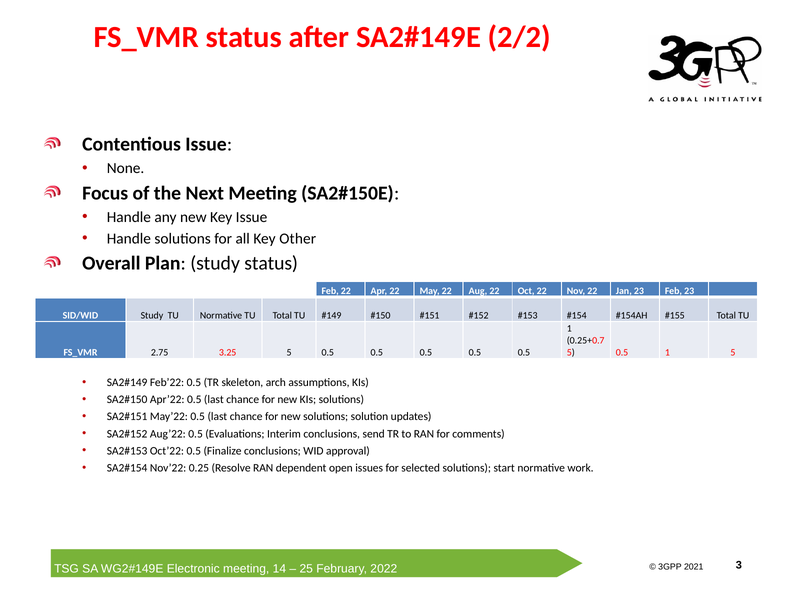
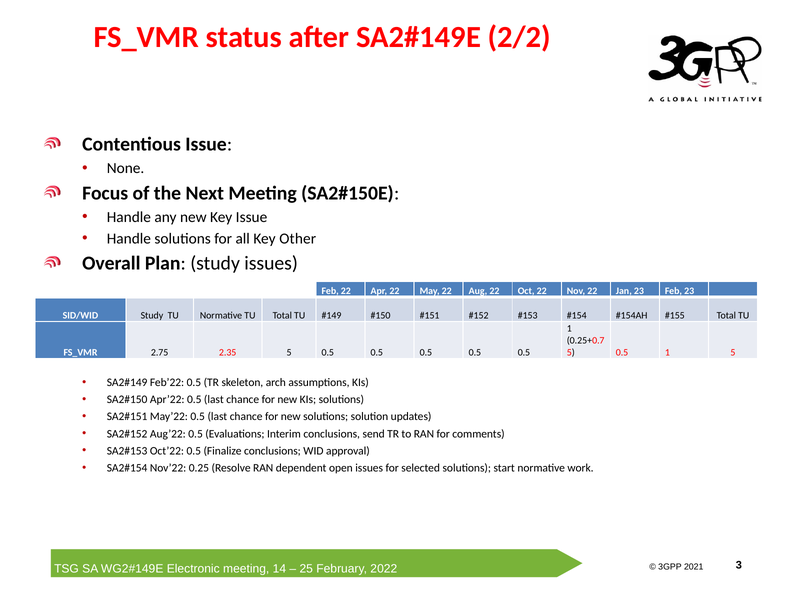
study status: status -> issues
3.25: 3.25 -> 2.35
